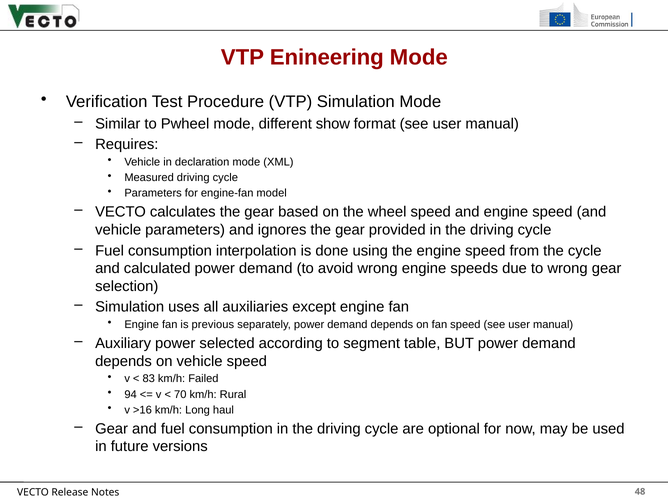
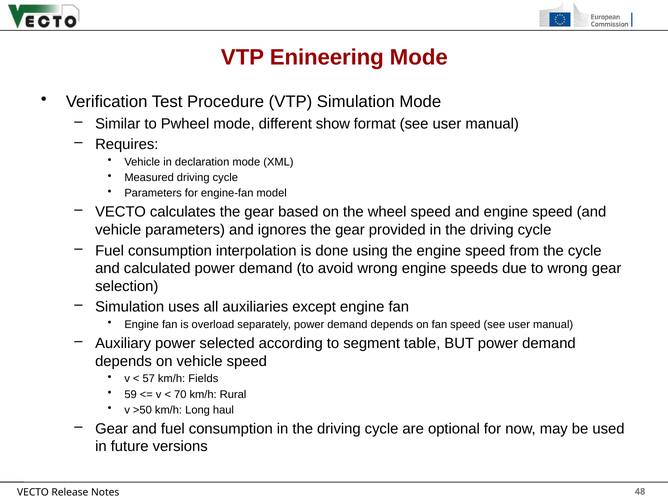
previous: previous -> overload
83: 83 -> 57
Failed: Failed -> Fields
94: 94 -> 59
>16: >16 -> >50
